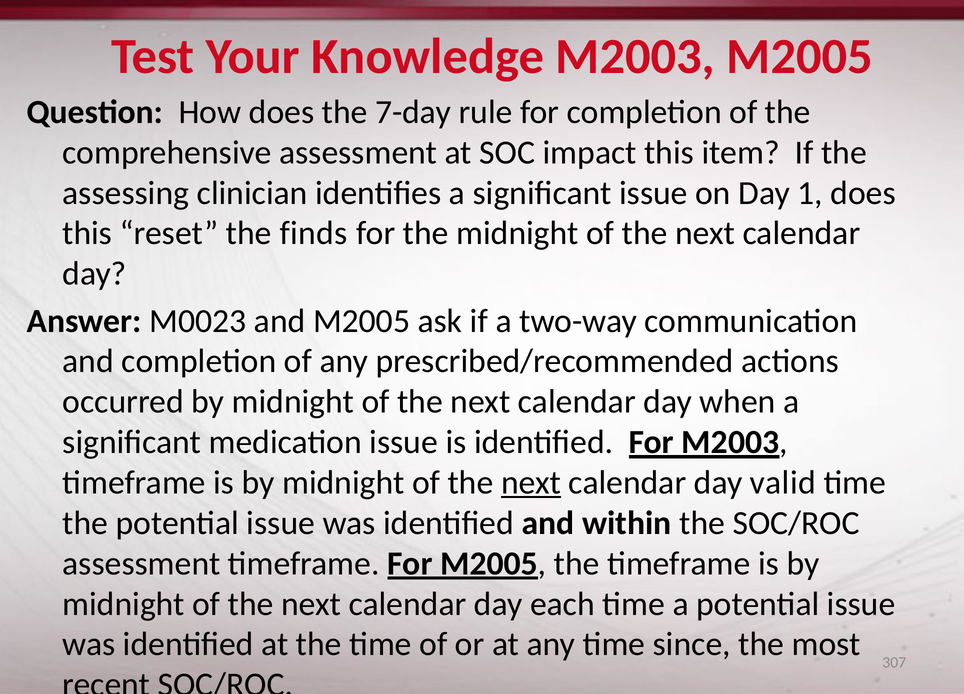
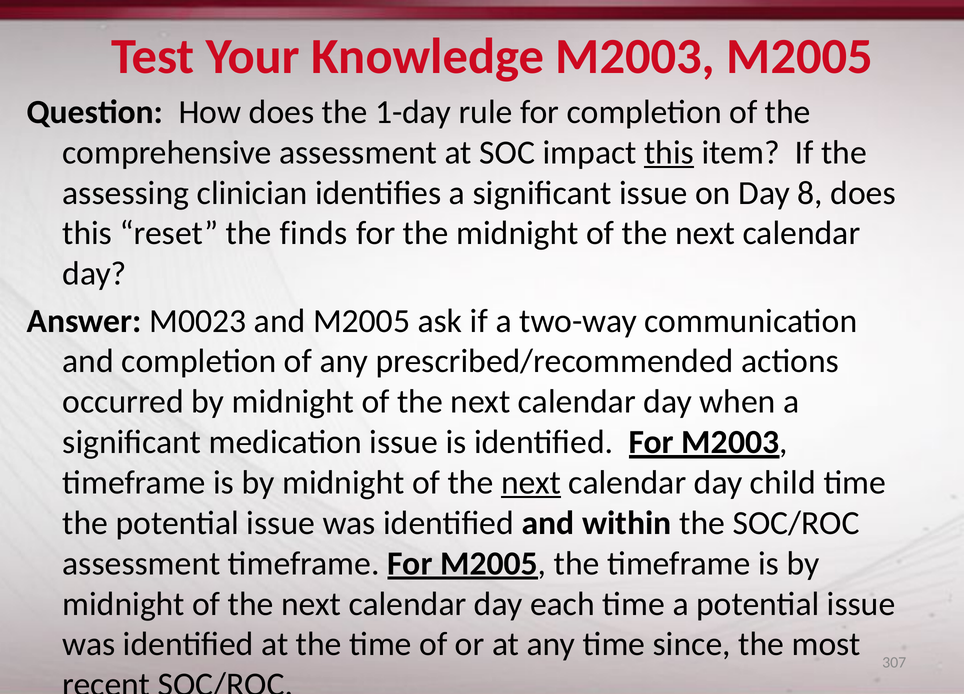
7-day: 7-day -> 1-day
this at (669, 153) underline: none -> present
1: 1 -> 8
valid: valid -> child
